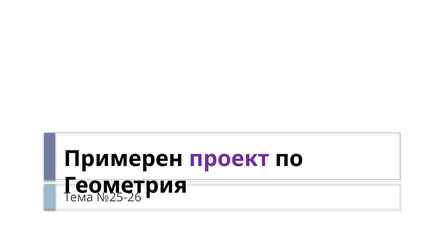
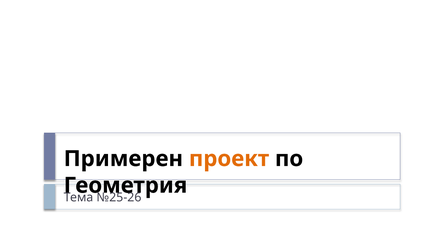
проект colour: purple -> orange
